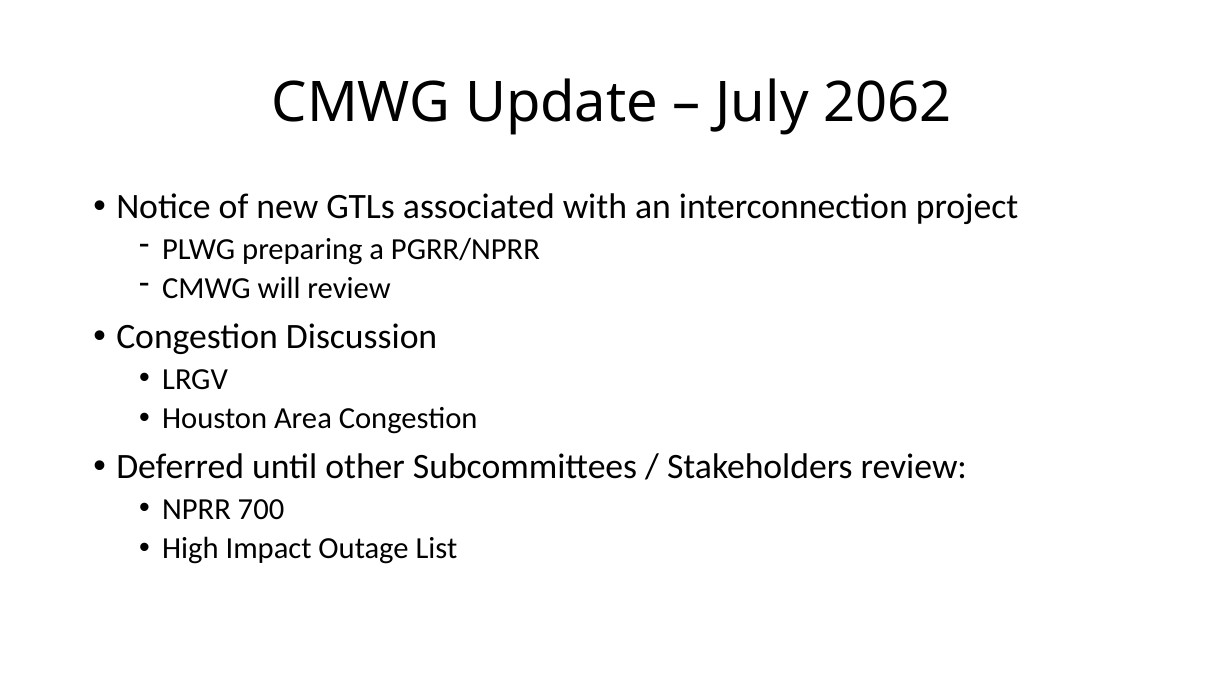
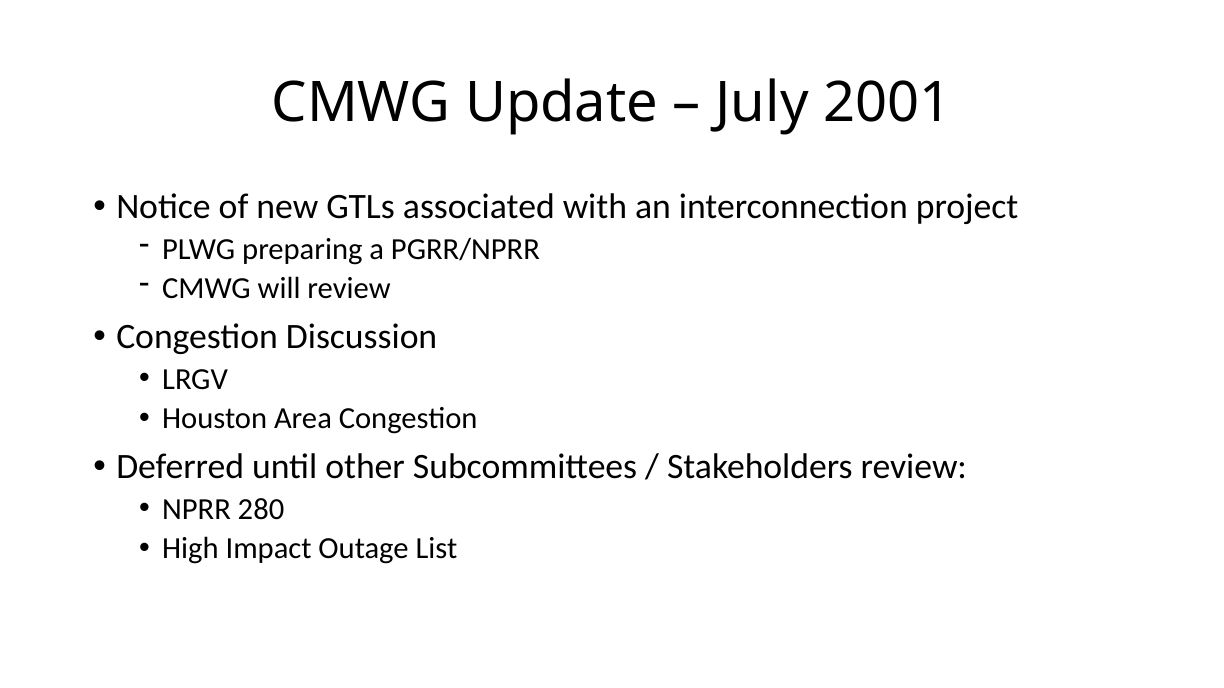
2062: 2062 -> 2001
700: 700 -> 280
